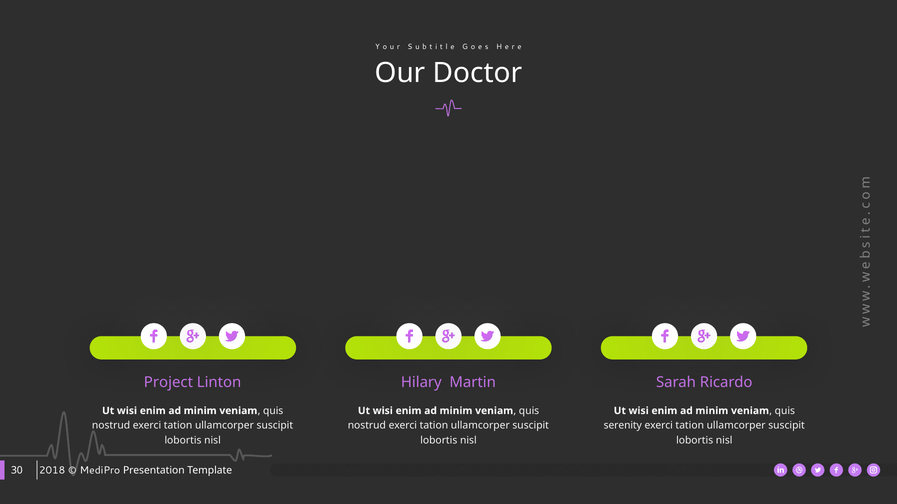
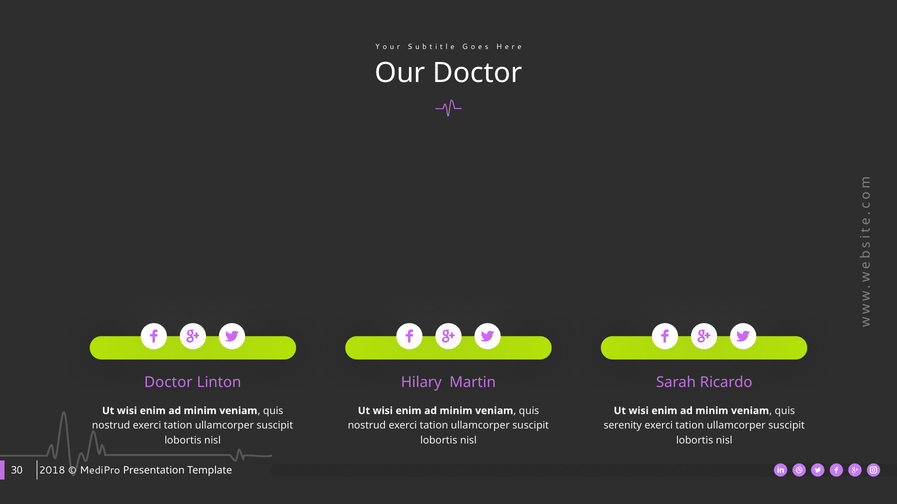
Project at (168, 383): Project -> Doctor
